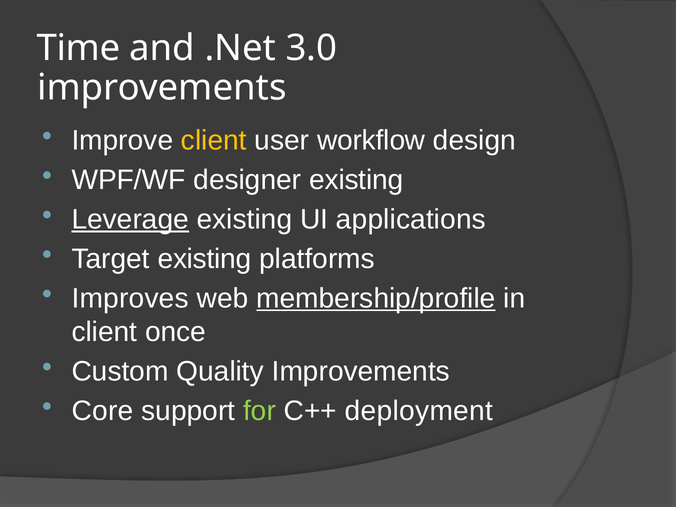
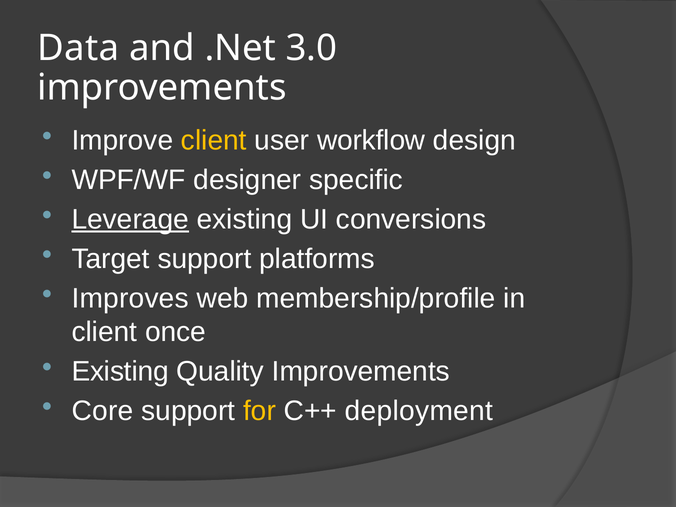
Time: Time -> Data
designer existing: existing -> specific
applications: applications -> conversions
Target existing: existing -> support
membership/profile underline: present -> none
Custom at (120, 372): Custom -> Existing
for colour: light green -> yellow
